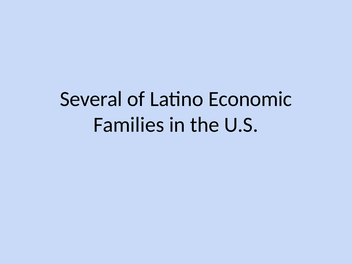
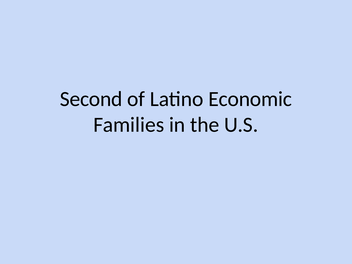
Several: Several -> Second
